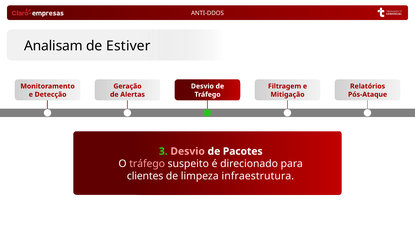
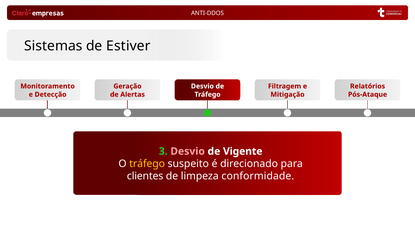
Analisam: Analisam -> Sistemas
Pacotes: Pacotes -> Vigente
tráfego at (147, 164) colour: pink -> yellow
infraestrutura: infraestrutura -> conformidade
